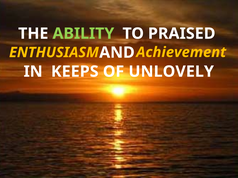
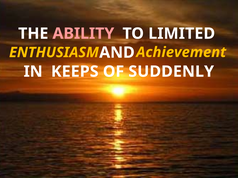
ABILITY colour: light green -> pink
PRAISED: PRAISED -> LIMITED
UNLOVELY: UNLOVELY -> SUDDENLY
